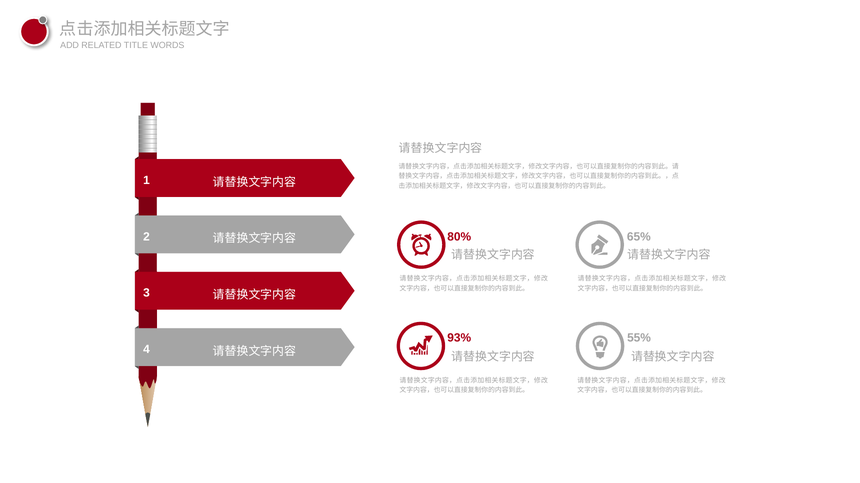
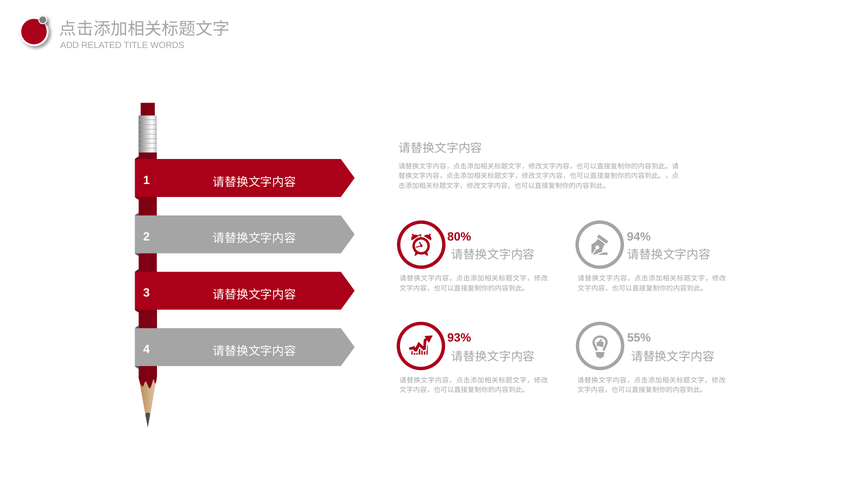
65%: 65% -> 94%
